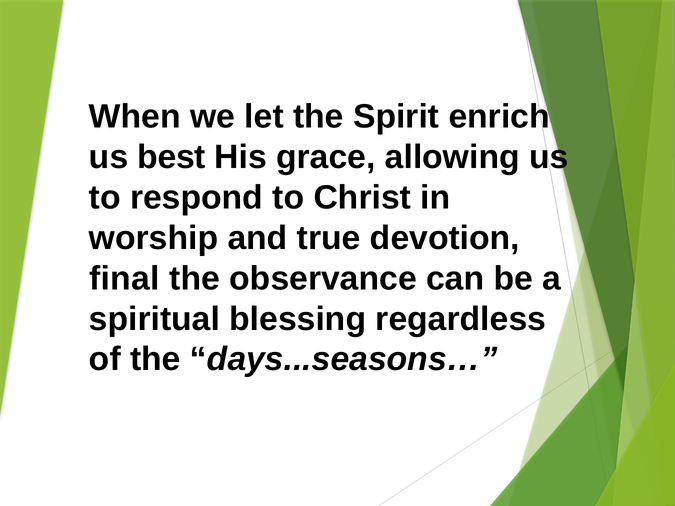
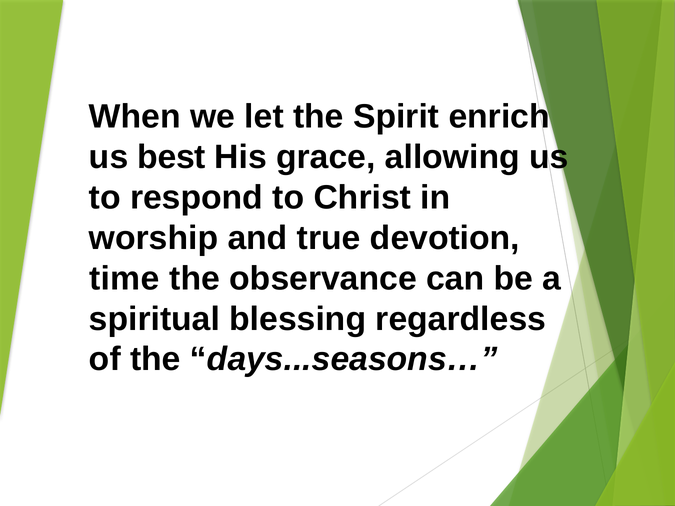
final: final -> time
